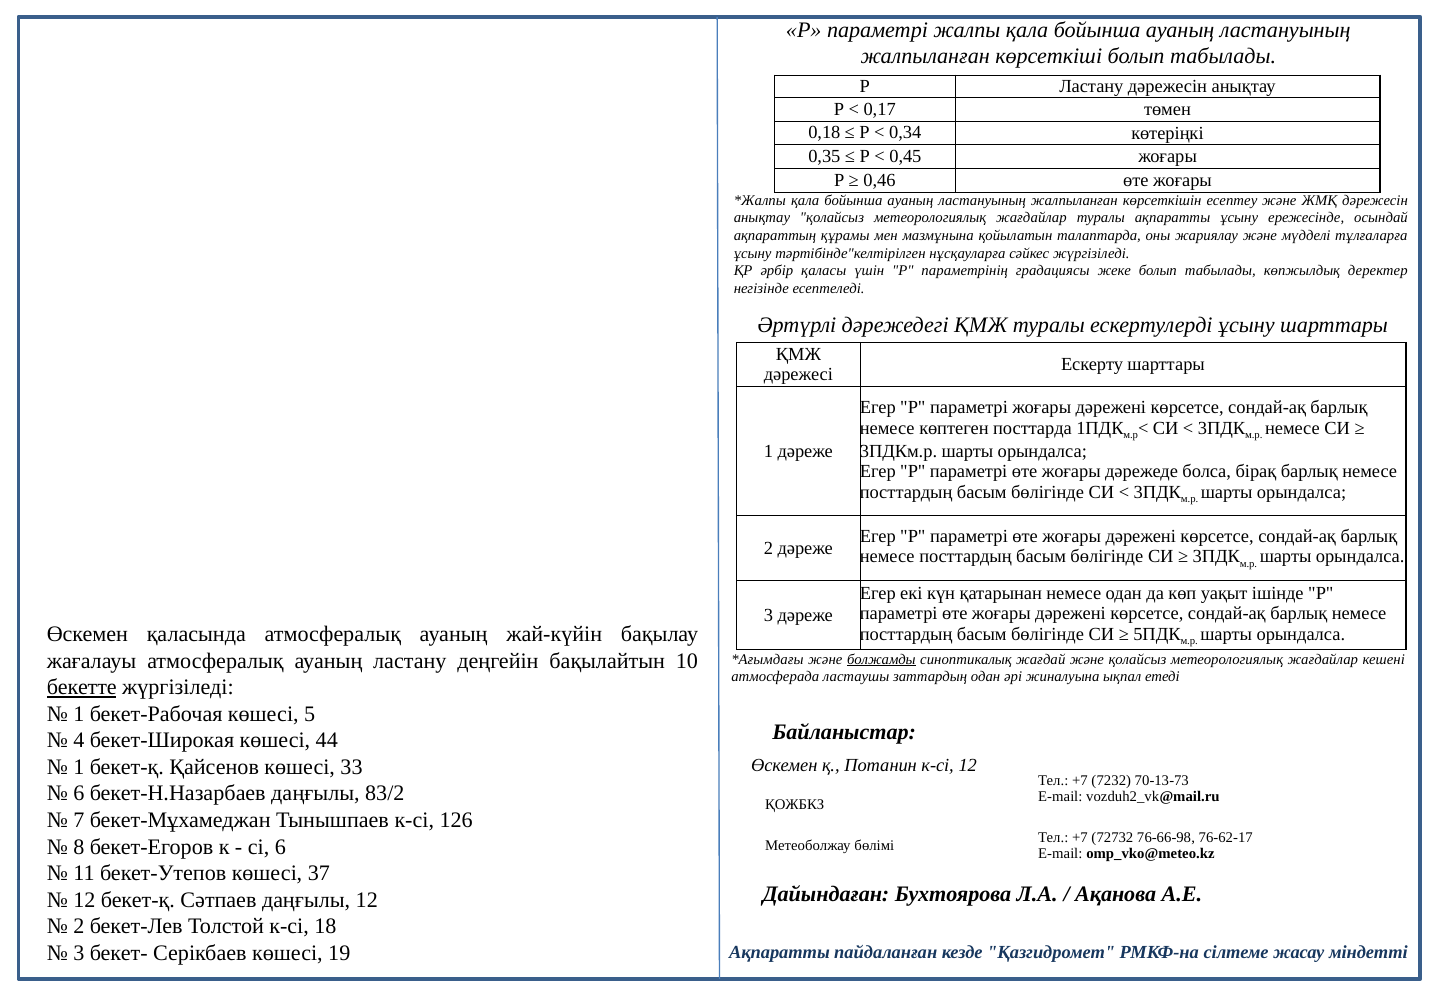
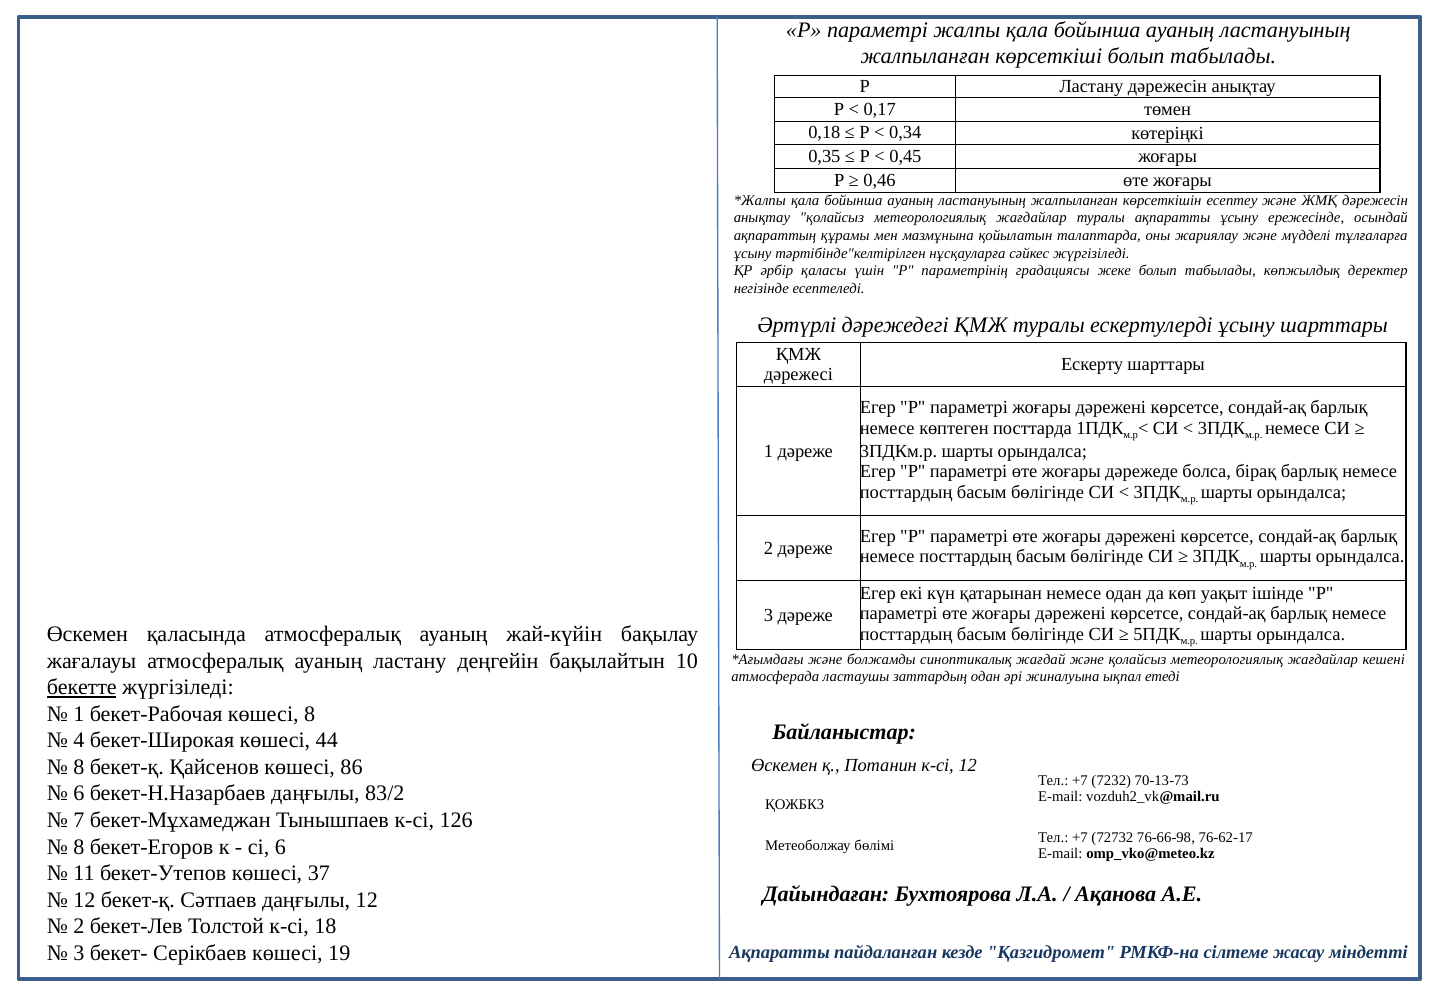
болжамды underline: present -> none
көшесі 5: 5 -> 8
1 at (79, 767): 1 -> 8
33: 33 -> 86
